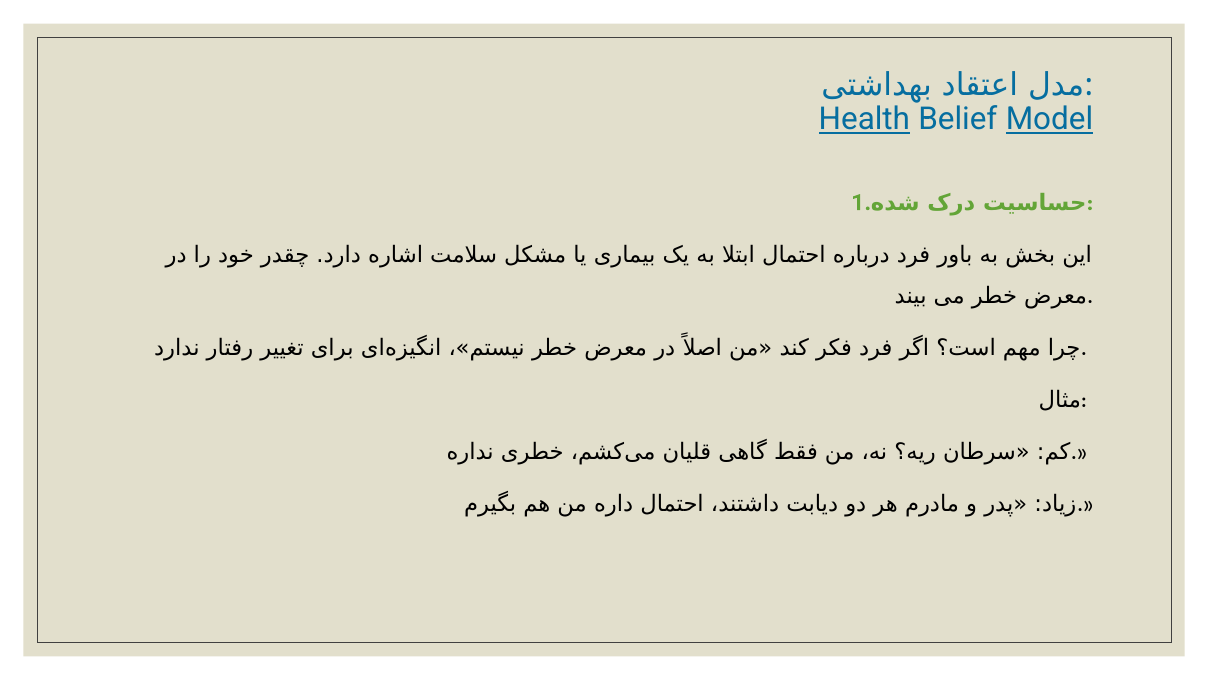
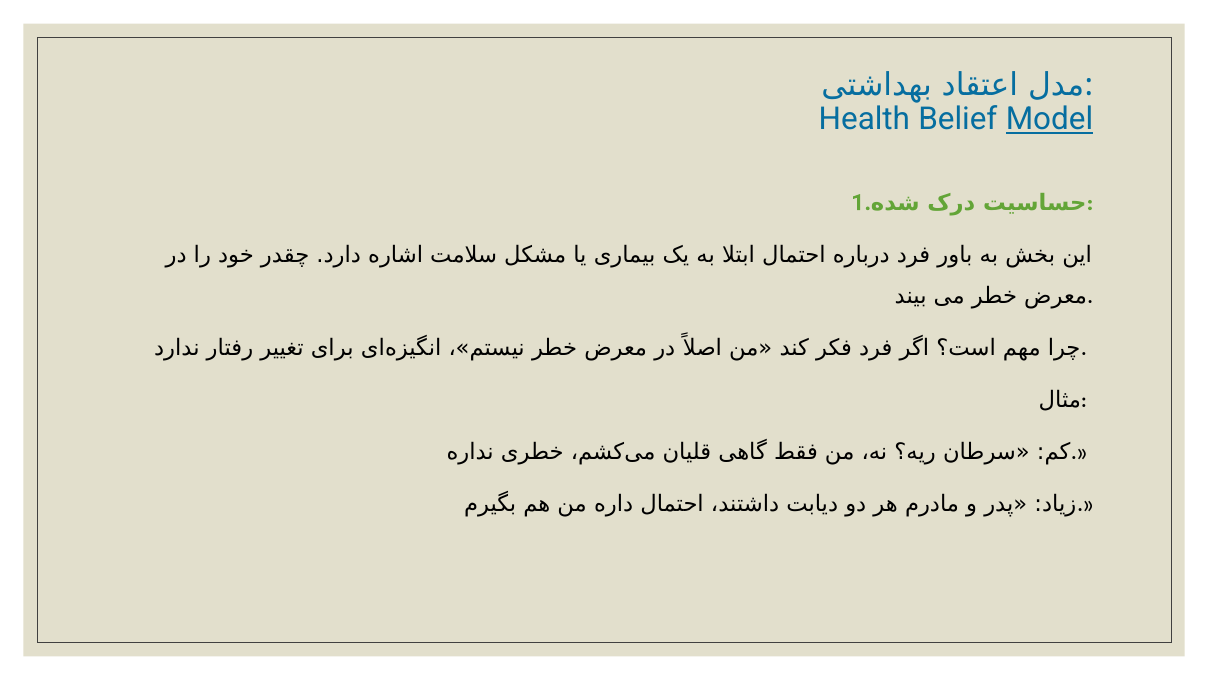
Health underline: present -> none
